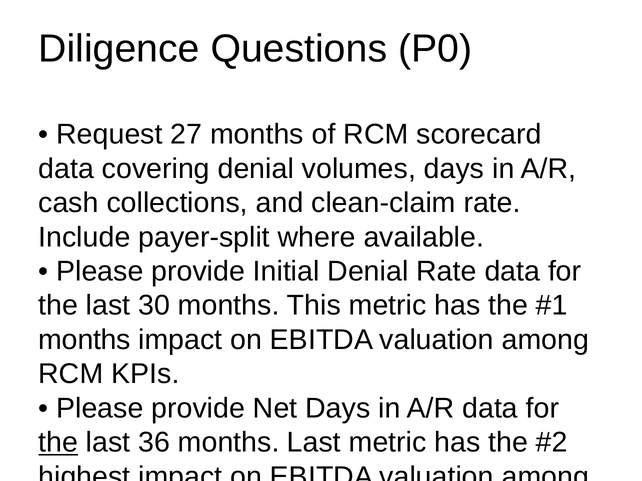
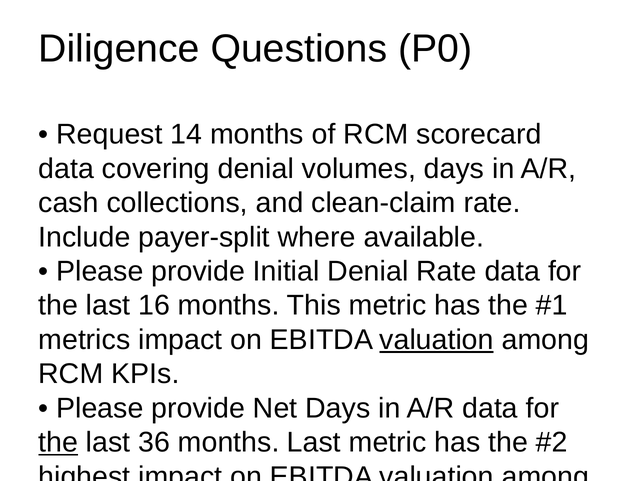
27: 27 -> 14
30: 30 -> 16
months at (85, 340): months -> metrics
valuation at (437, 340) underline: none -> present
